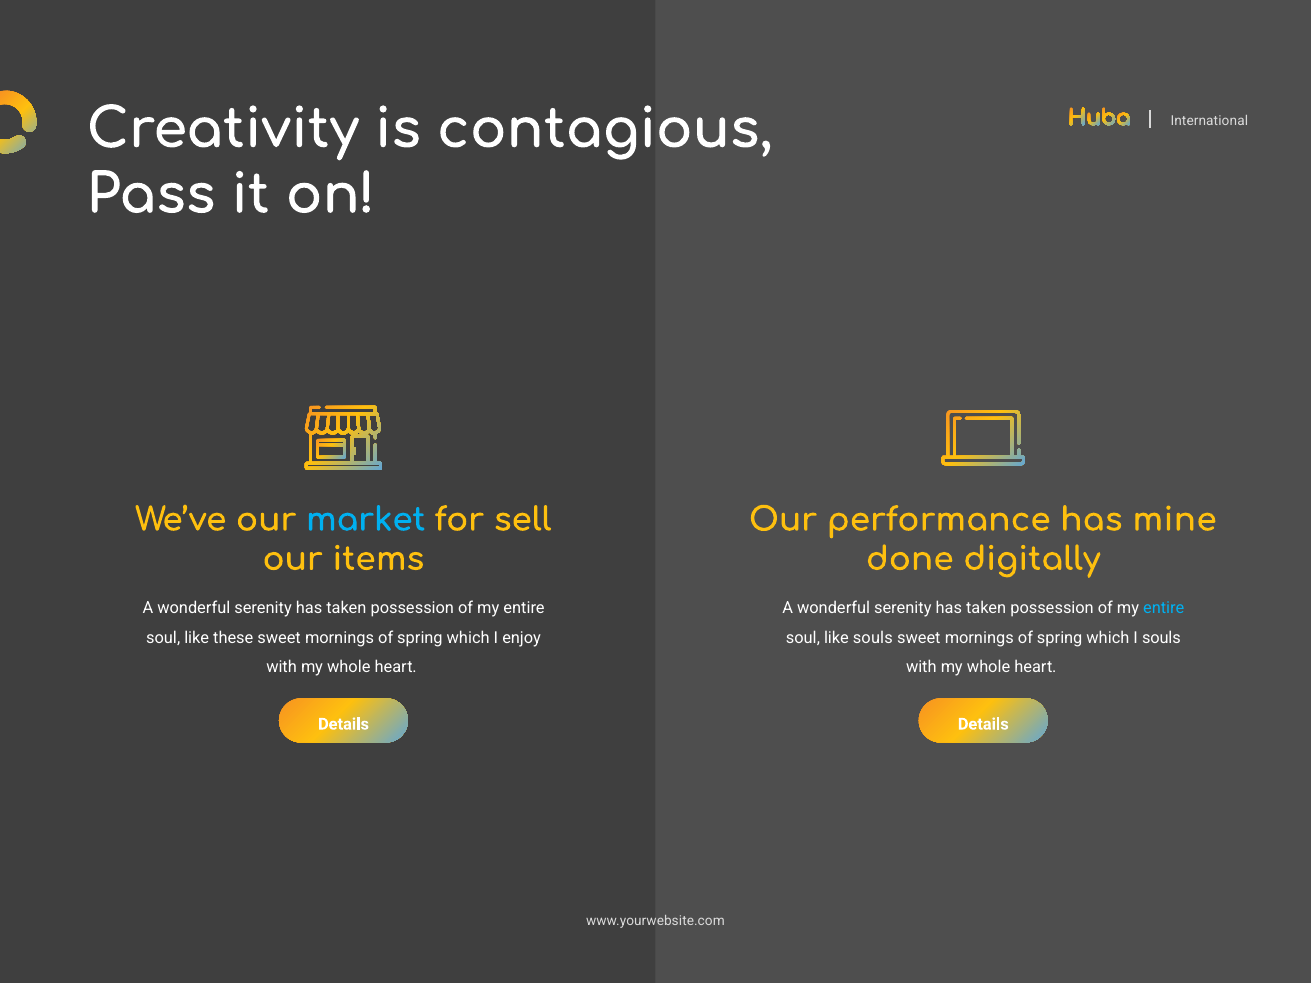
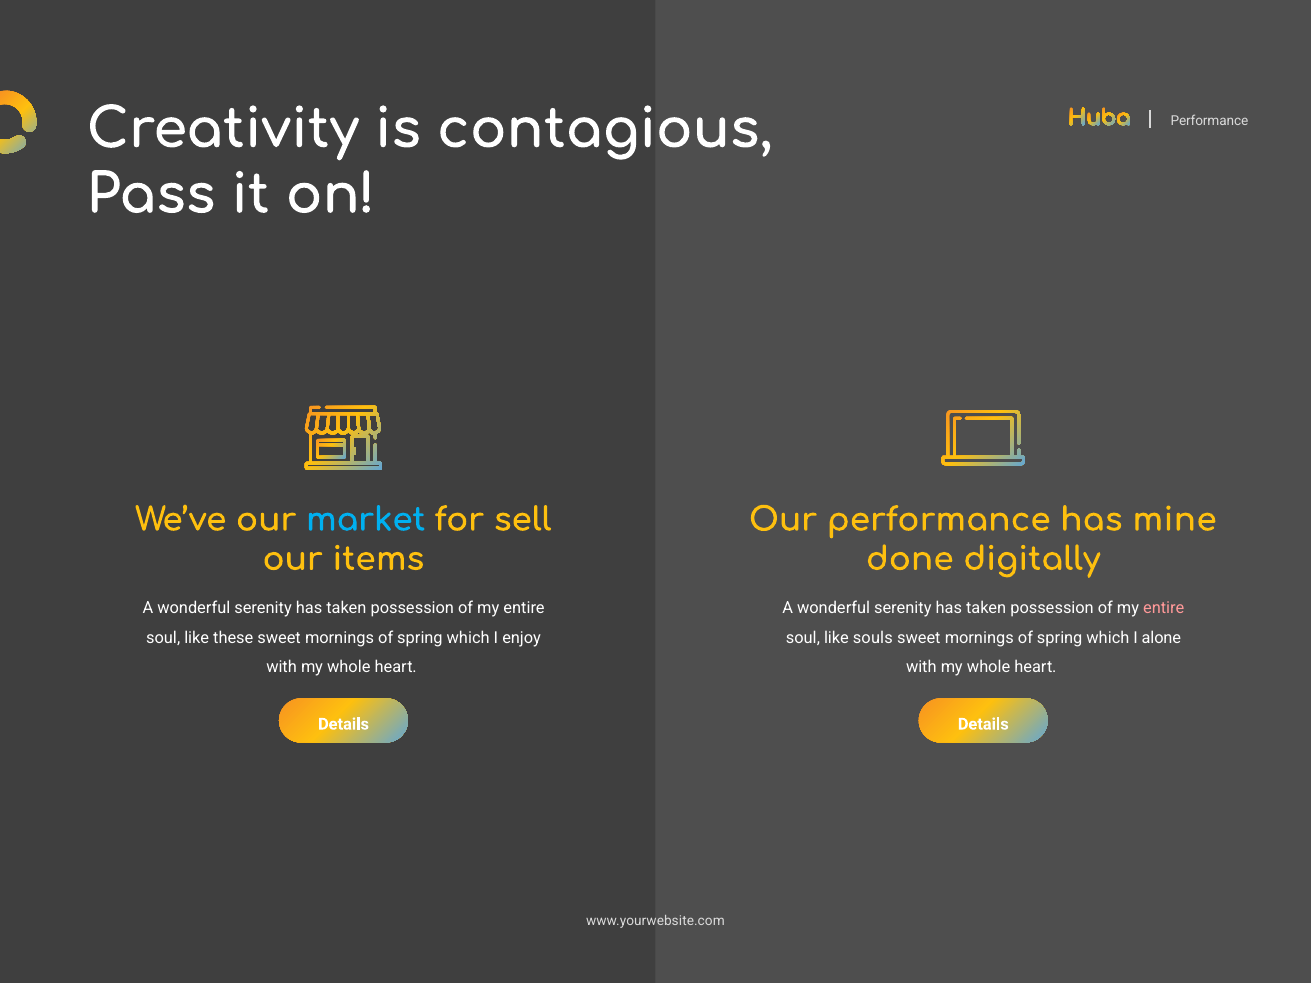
International at (1209, 121): International -> Performance
entire at (1164, 608) colour: light blue -> pink
I souls: souls -> alone
